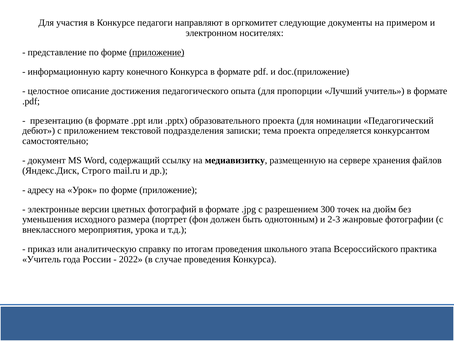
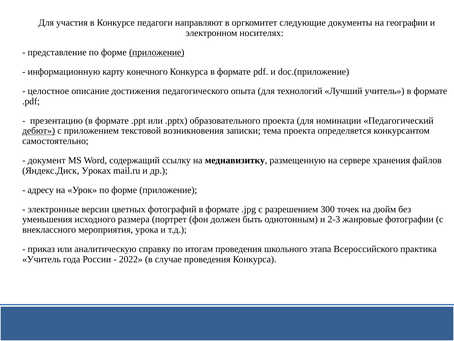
примером: примером -> географии
пропорции: пропорции -> технологий
дебют underline: none -> present
подразделения: подразделения -> возникновения
Строго: Строго -> Уроках
